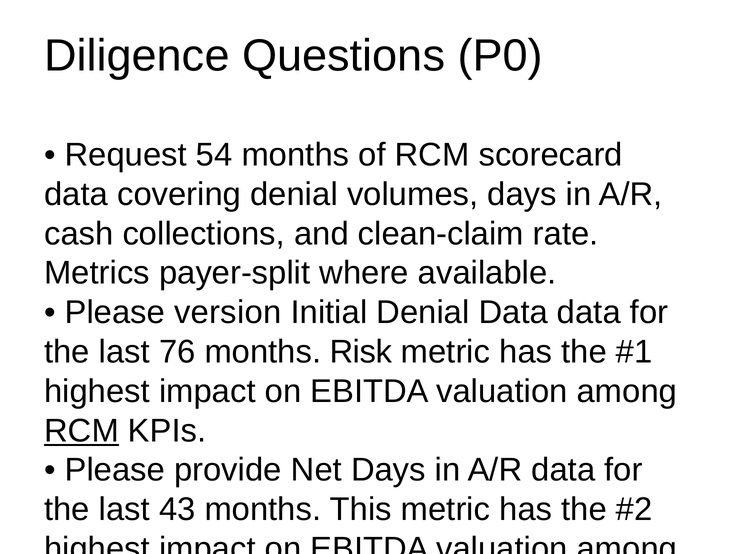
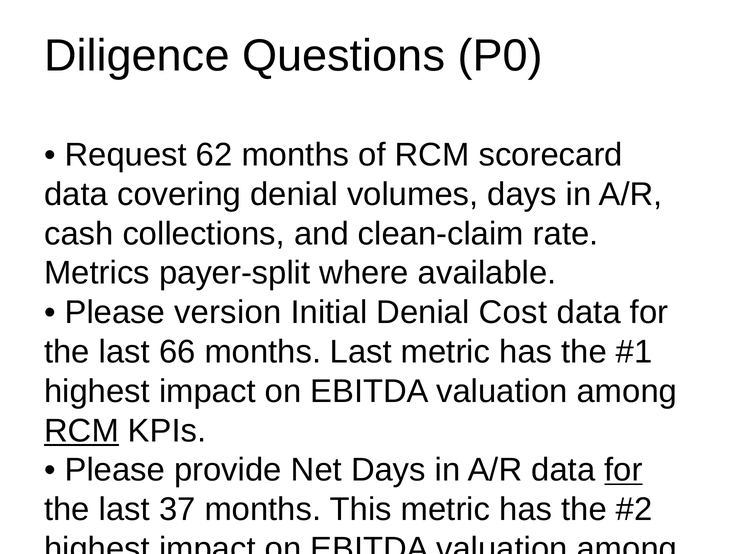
54: 54 -> 62
Denial Data: Data -> Cost
76: 76 -> 66
months Risk: Risk -> Last
for at (623, 470) underline: none -> present
43: 43 -> 37
